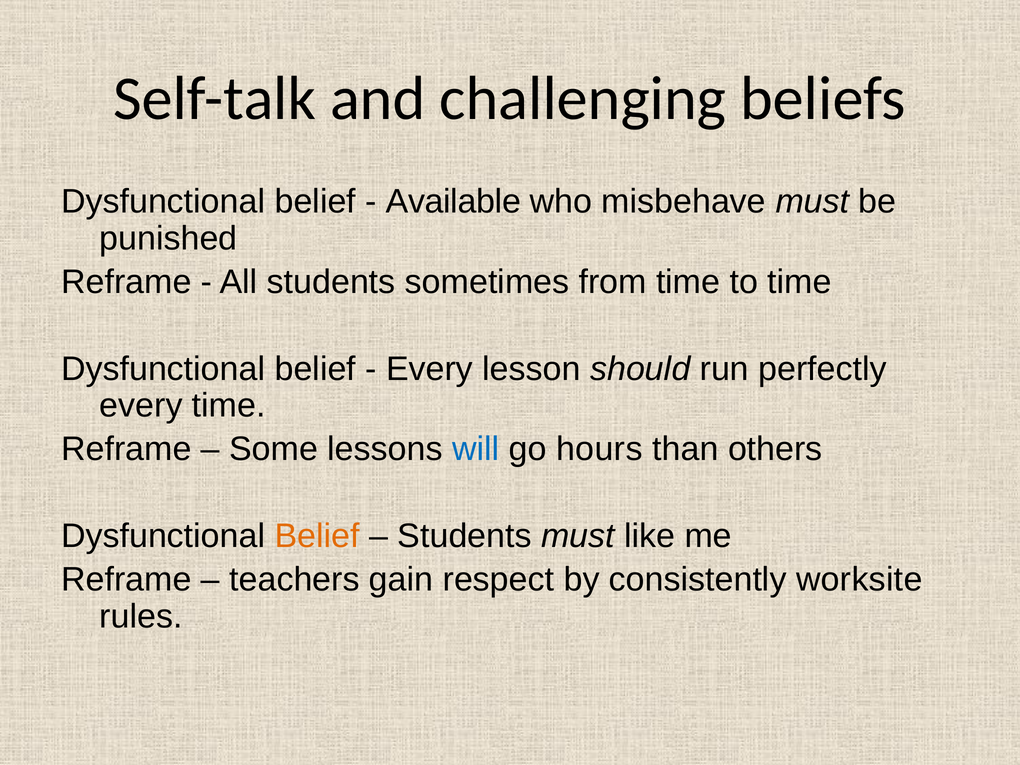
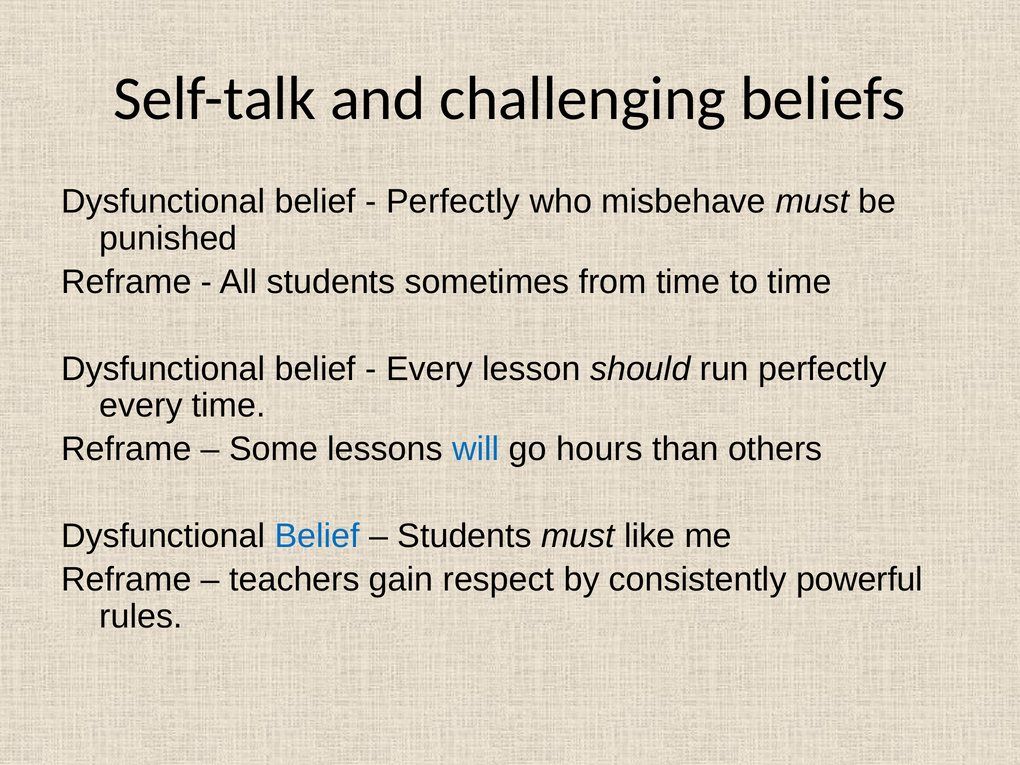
Available at (453, 202): Available -> Perfectly
Belief at (317, 536) colour: orange -> blue
worksite: worksite -> powerful
